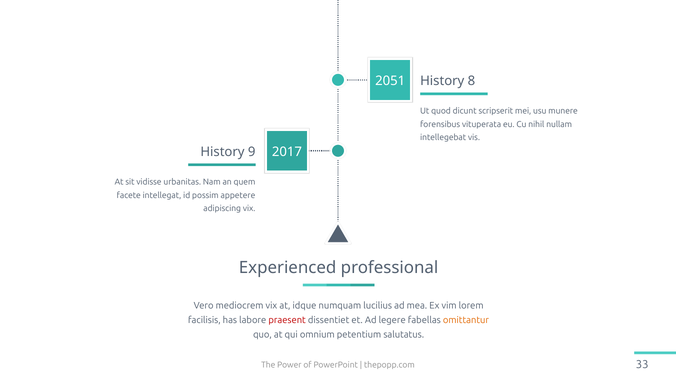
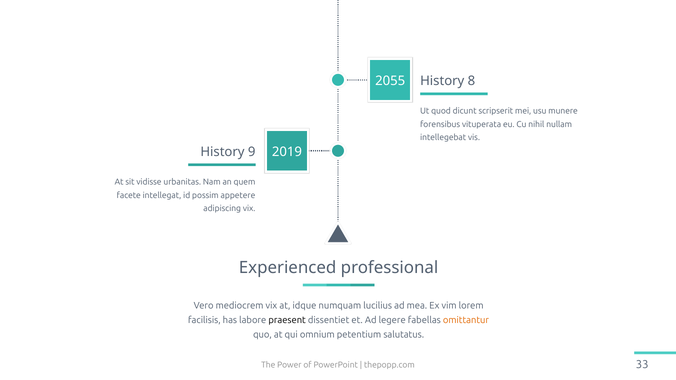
2051: 2051 -> 2055
2017: 2017 -> 2019
praesent colour: red -> black
